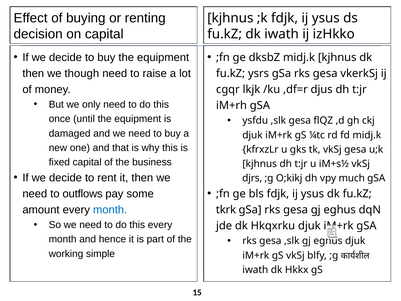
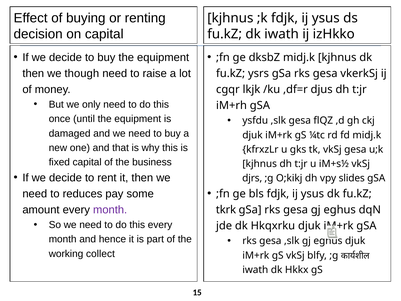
much: much -> slides
outflows: outflows -> reduces
month at (110, 210) colour: blue -> purple
simple: simple -> collect
